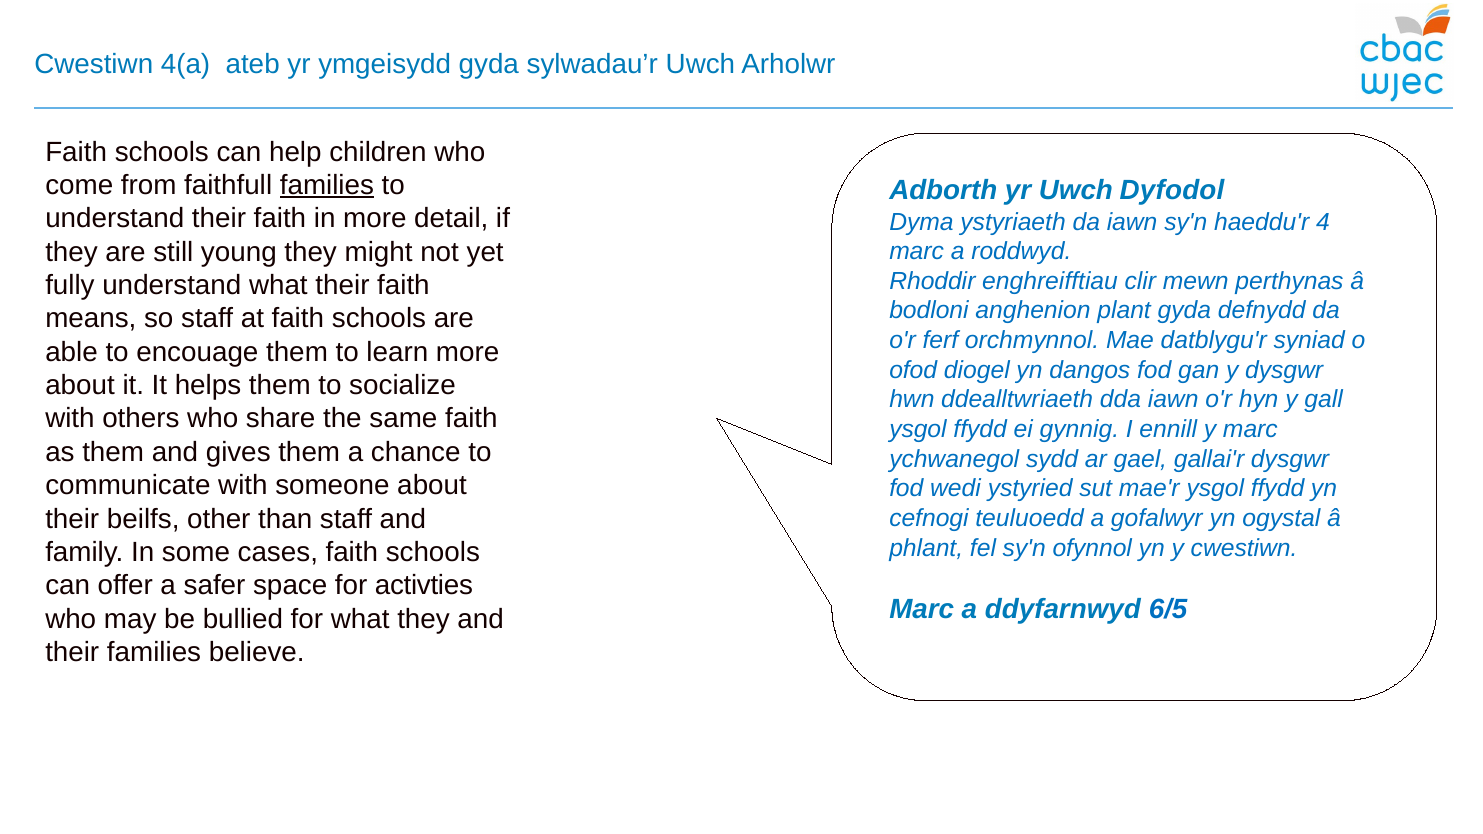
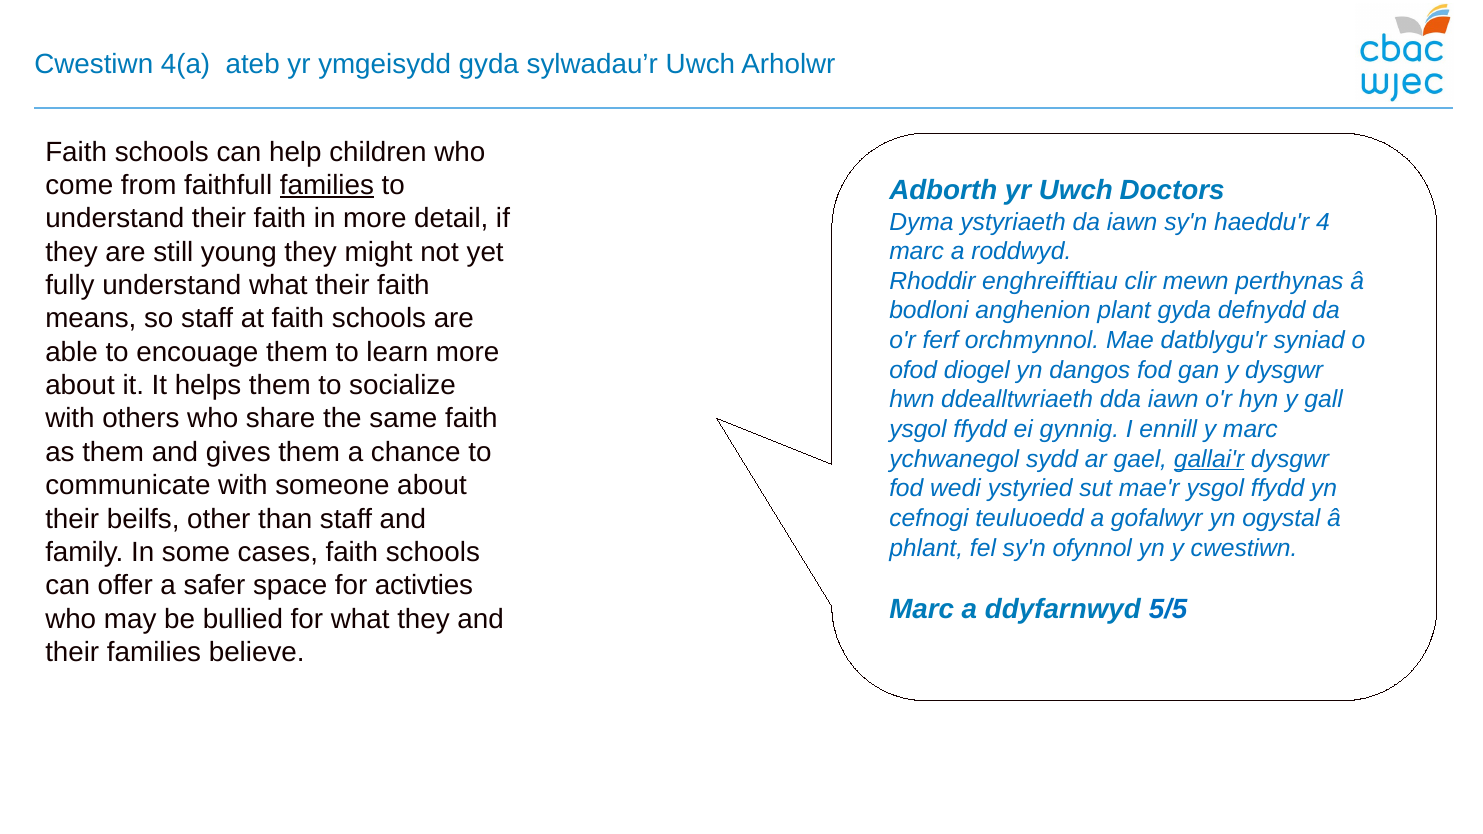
Dyfodol: Dyfodol -> Doctors
gallai'r underline: none -> present
6/5: 6/5 -> 5/5
